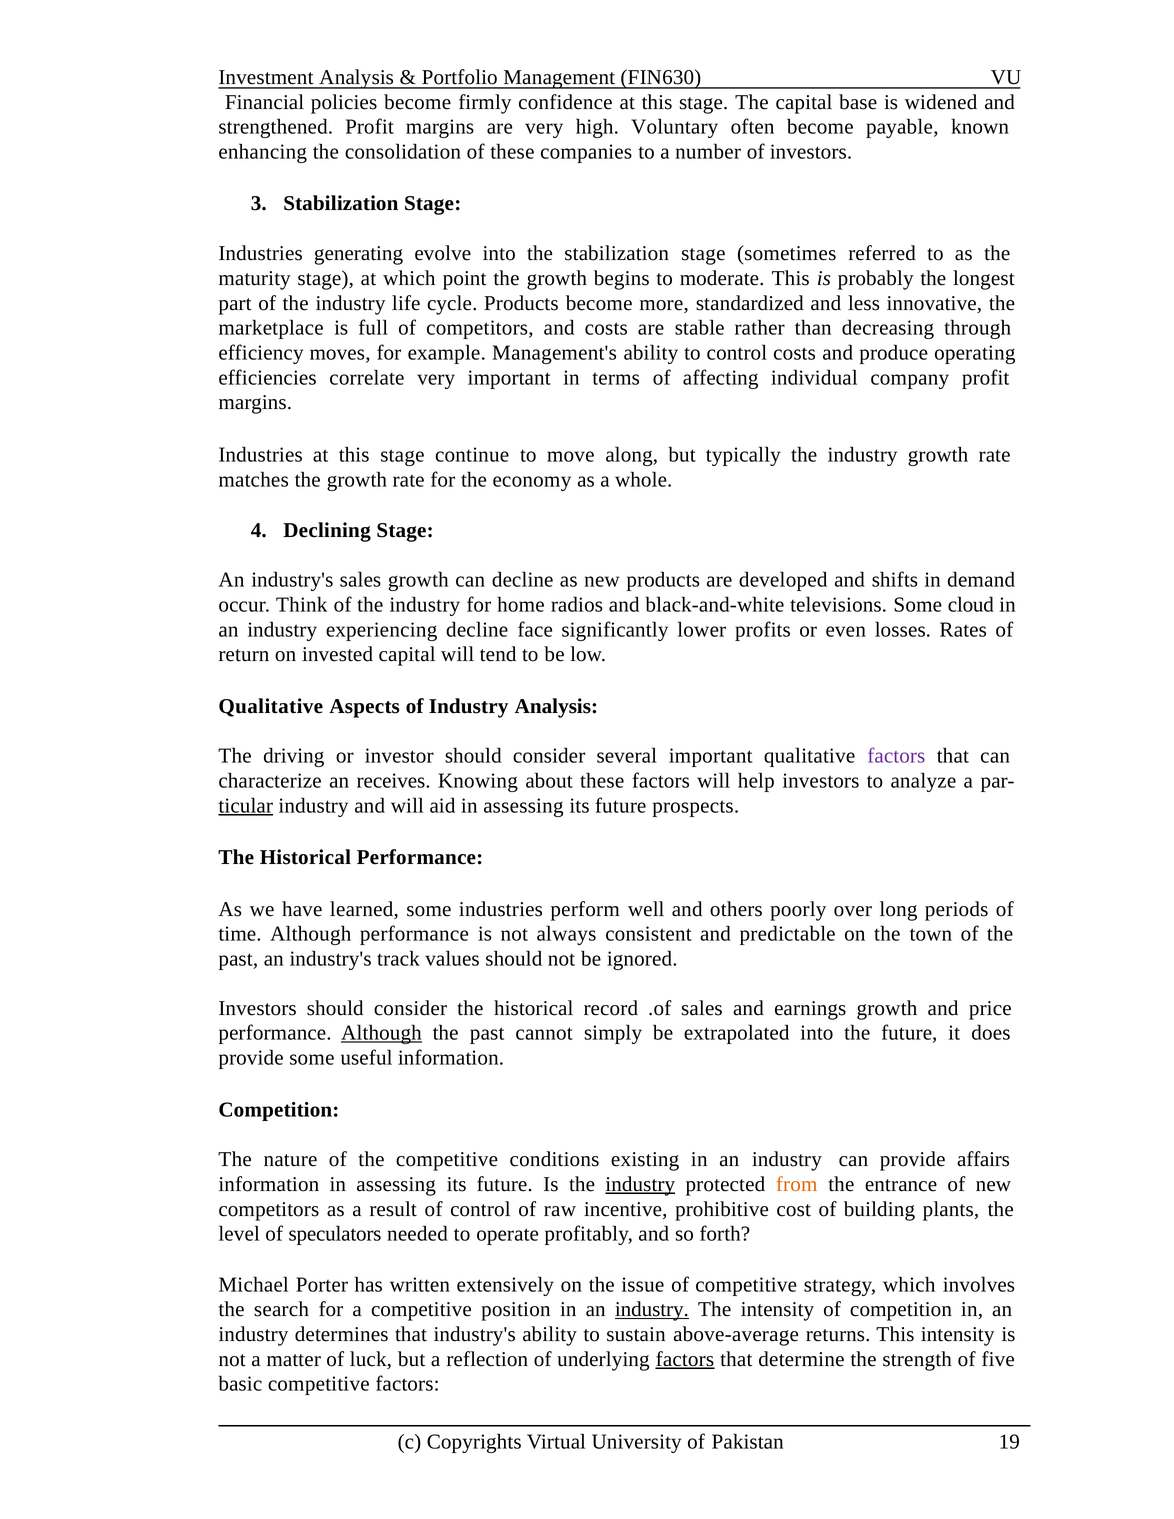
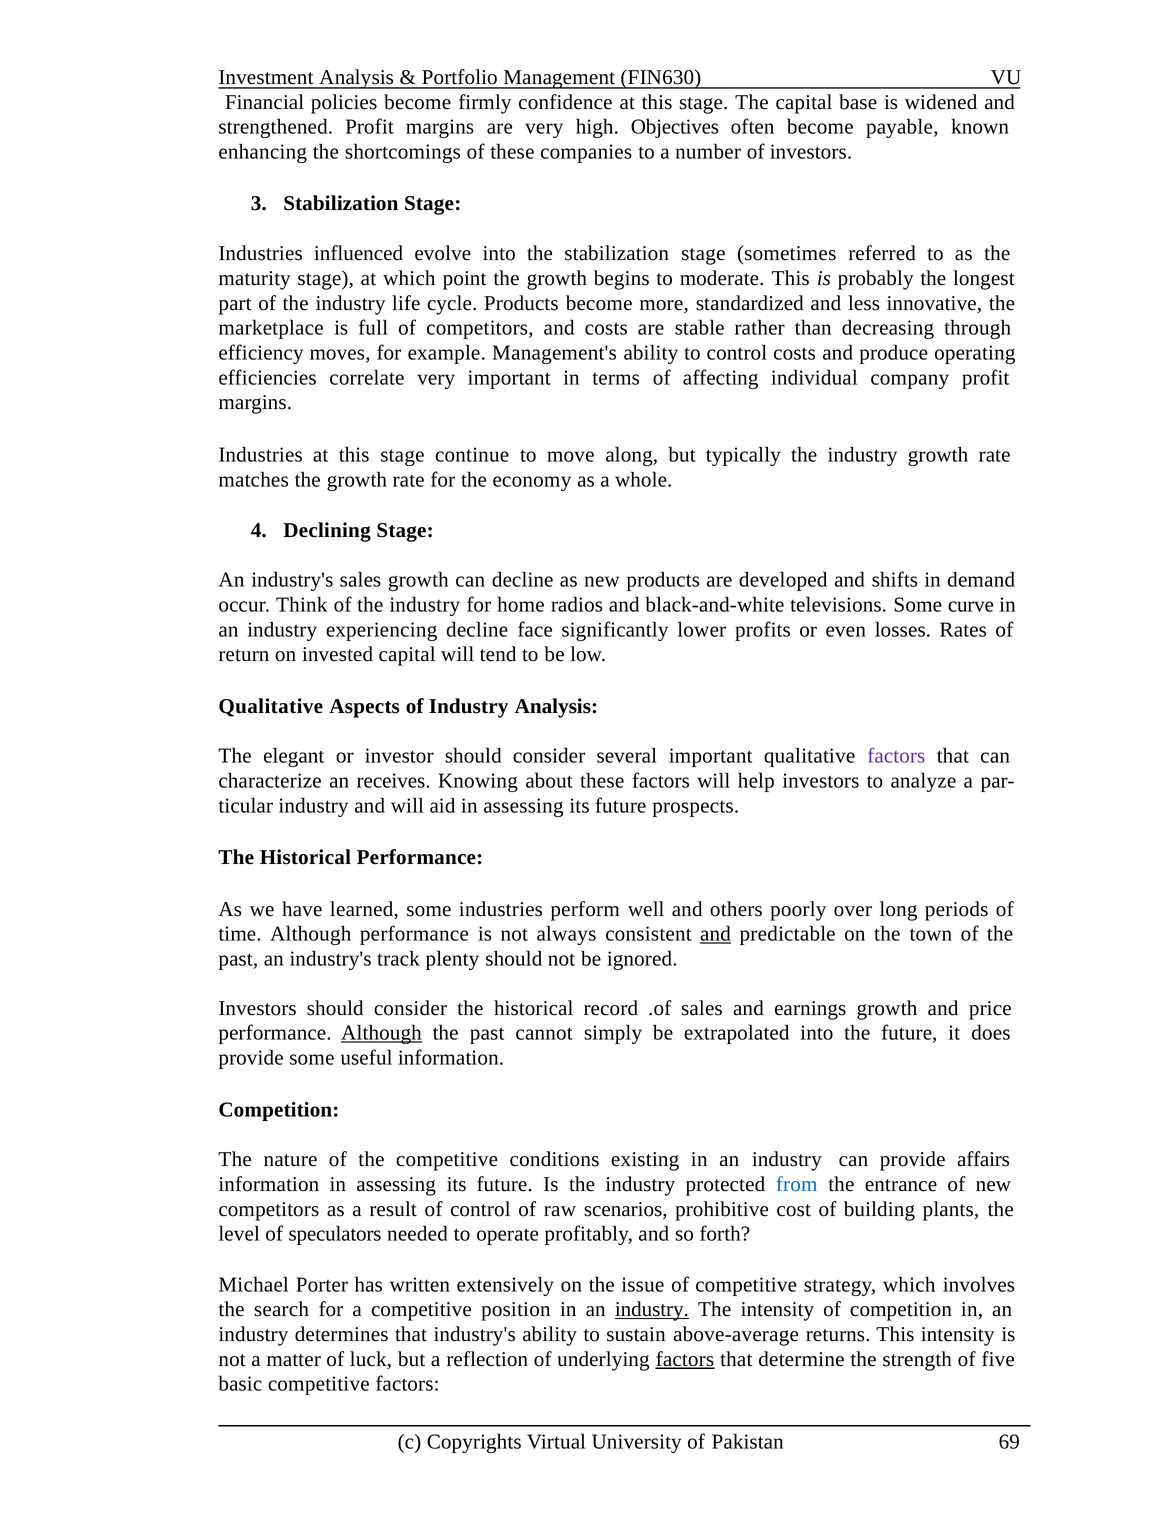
Voluntary: Voluntary -> Objectives
consolidation: consolidation -> shortcomings
generating: generating -> influenced
cloud: cloud -> curve
driving: driving -> elegant
ticular underline: present -> none
and at (715, 934) underline: none -> present
values: values -> plenty
industry at (640, 1184) underline: present -> none
from colour: orange -> blue
incentive: incentive -> scenarios
19: 19 -> 69
